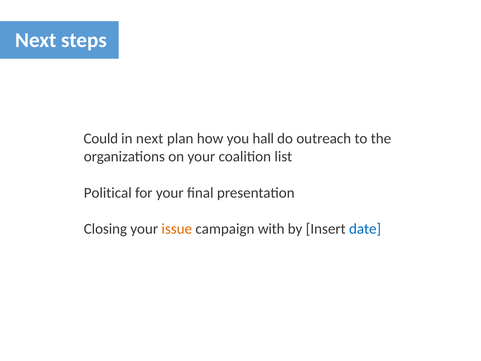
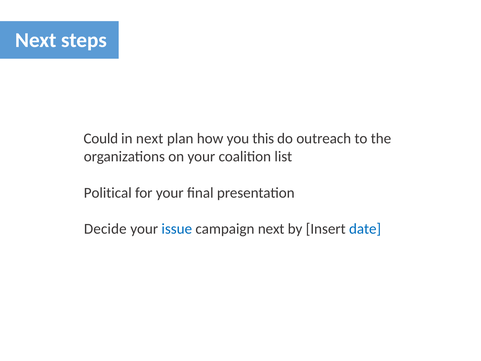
hall: hall -> this
Closing: Closing -> Decide
issue colour: orange -> blue
campaign with: with -> next
